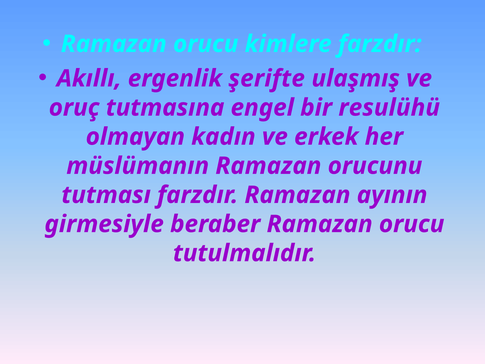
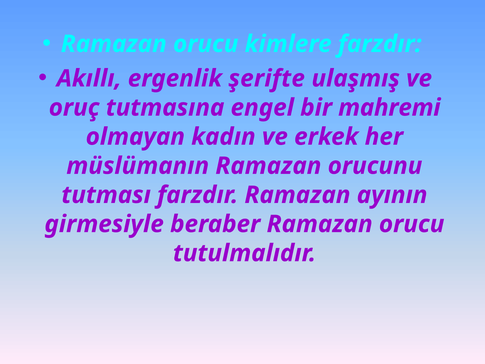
resulühü: resulühü -> mahremi
